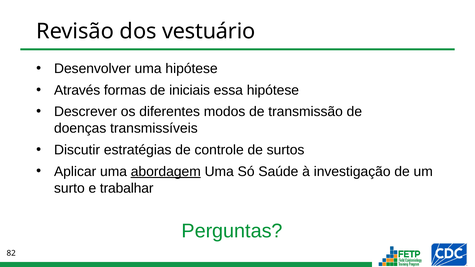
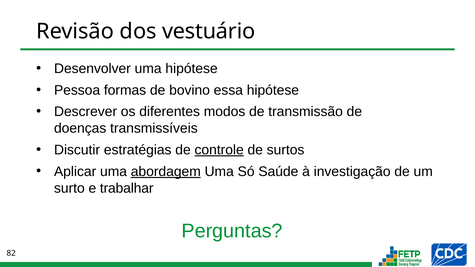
Através: Através -> Pessoa
iniciais: iniciais -> bovino
controle underline: none -> present
